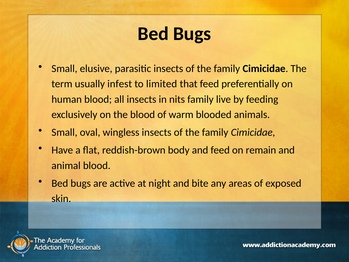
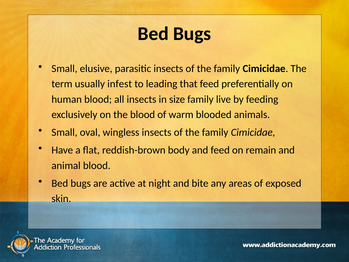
limited: limited -> leading
nits: nits -> size
